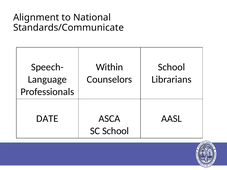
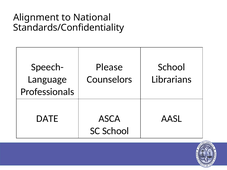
Standards/Communicate: Standards/Communicate -> Standards/Confidentiality
Within: Within -> Please
